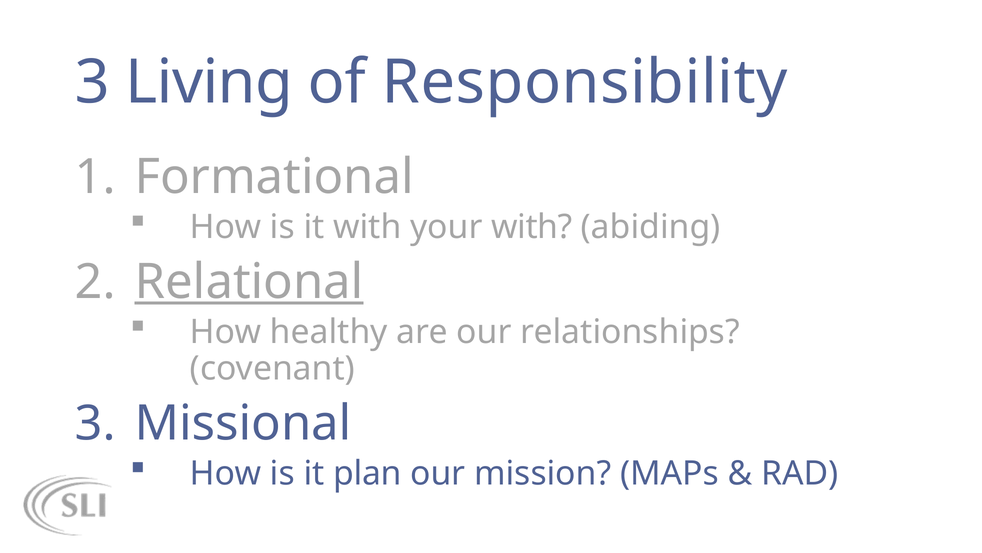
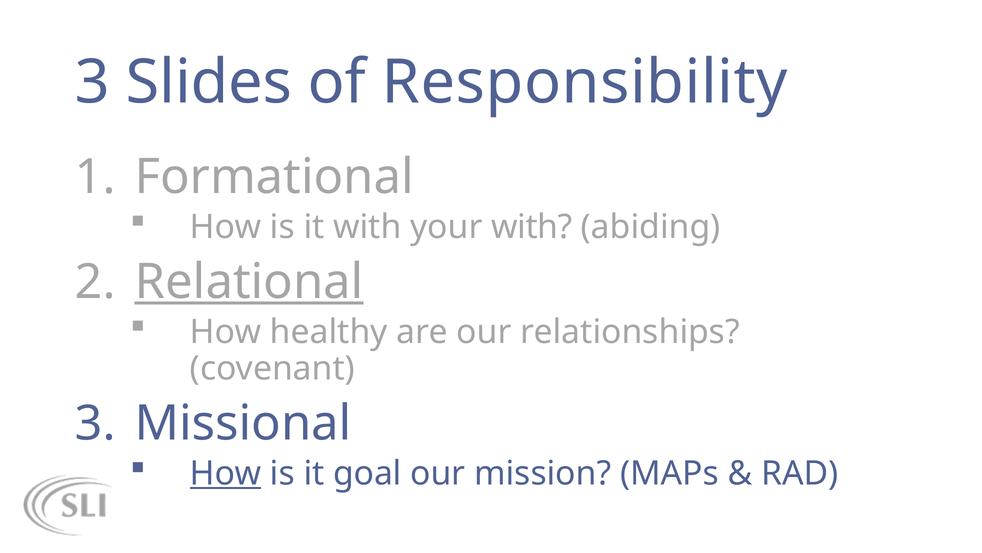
Living: Living -> Slides
How at (226, 473) underline: none -> present
plan: plan -> goal
